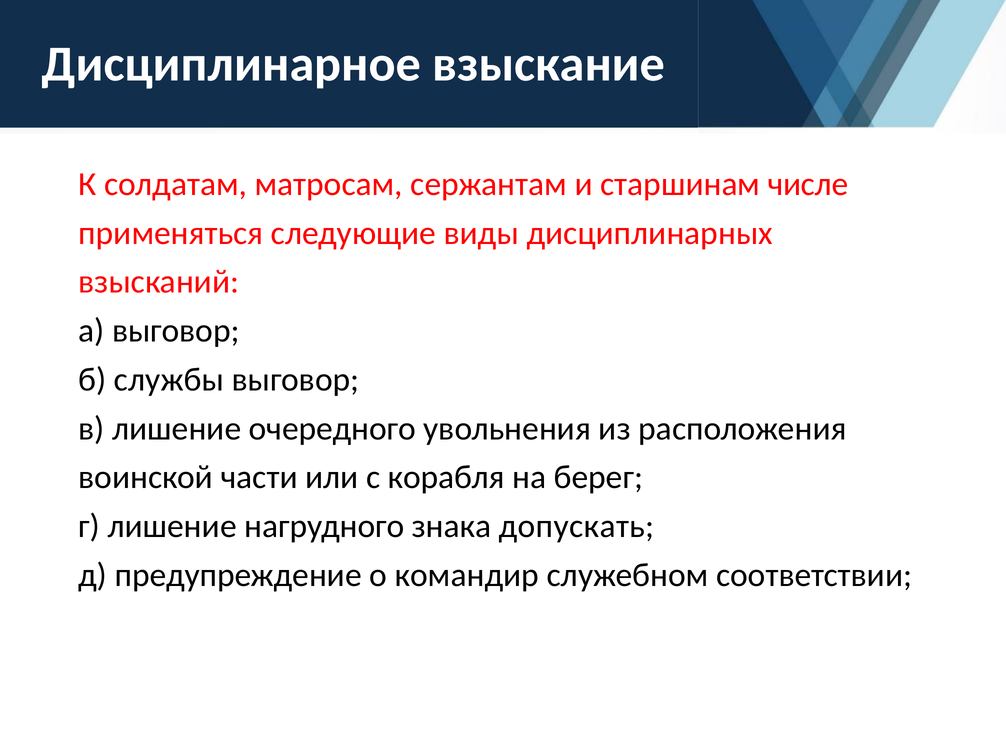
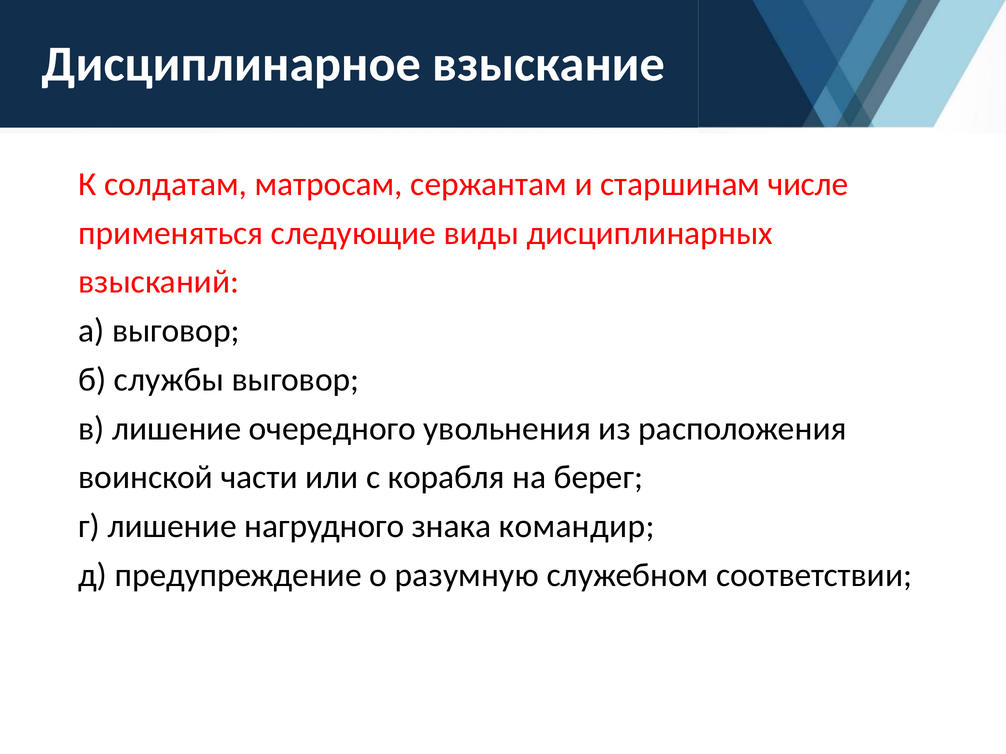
допускать: допускать -> командир
командир: командир -> разумную
